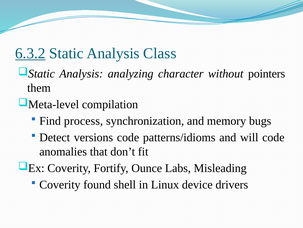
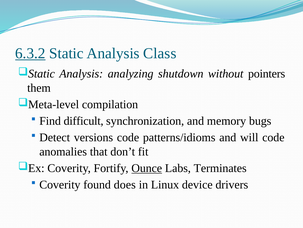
character: character -> shutdown
process: process -> difficult
Ounce underline: none -> present
Misleading: Misleading -> Terminates
shell: shell -> does
